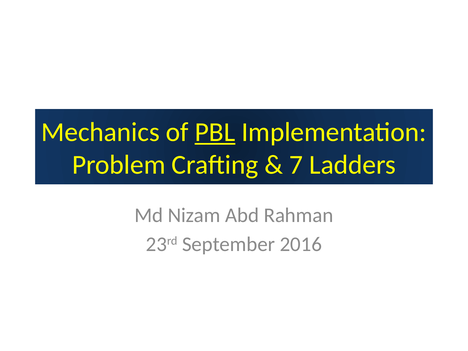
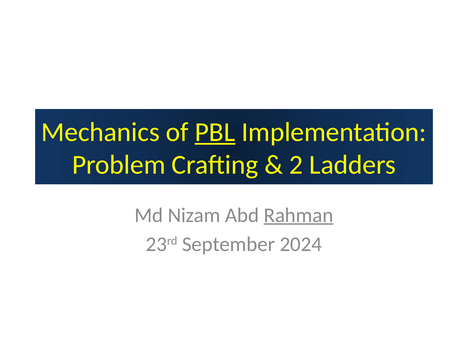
7: 7 -> 2
Rahman underline: none -> present
2016: 2016 -> 2024
